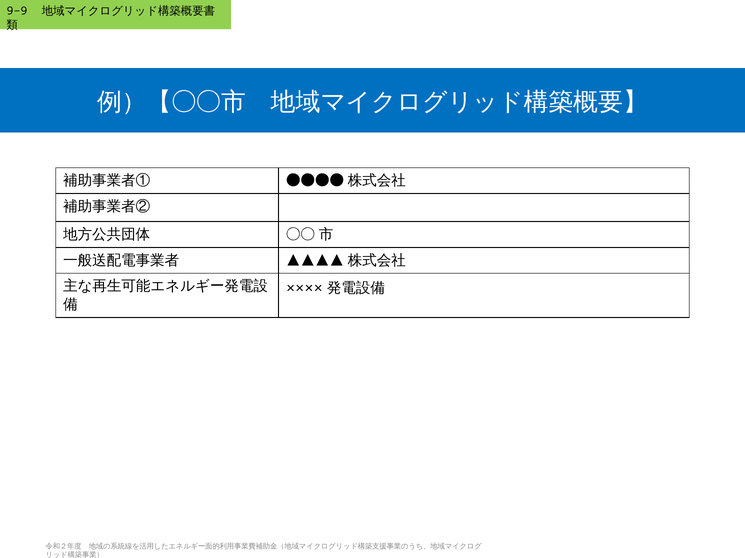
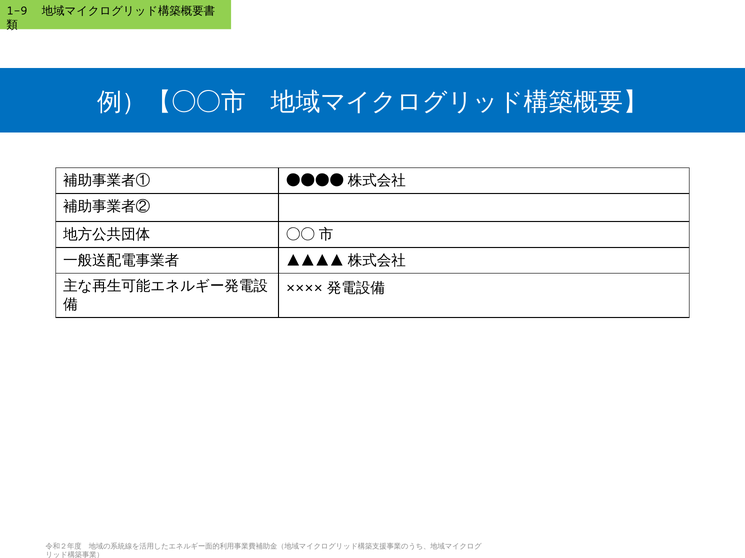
9-9: 9-9 -> 1-9
